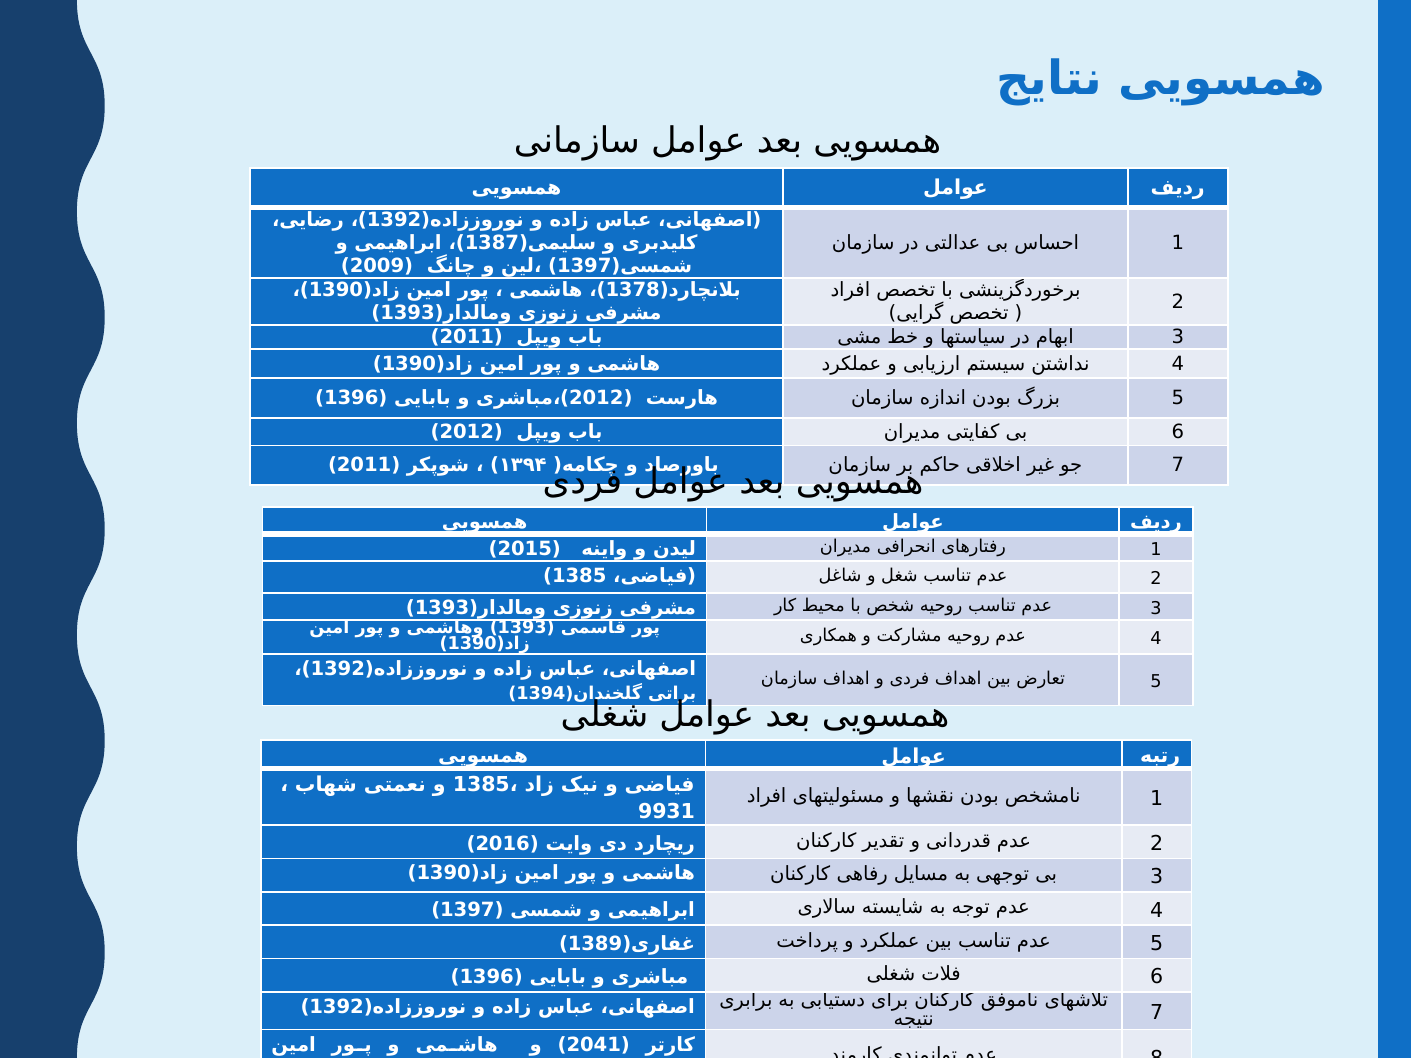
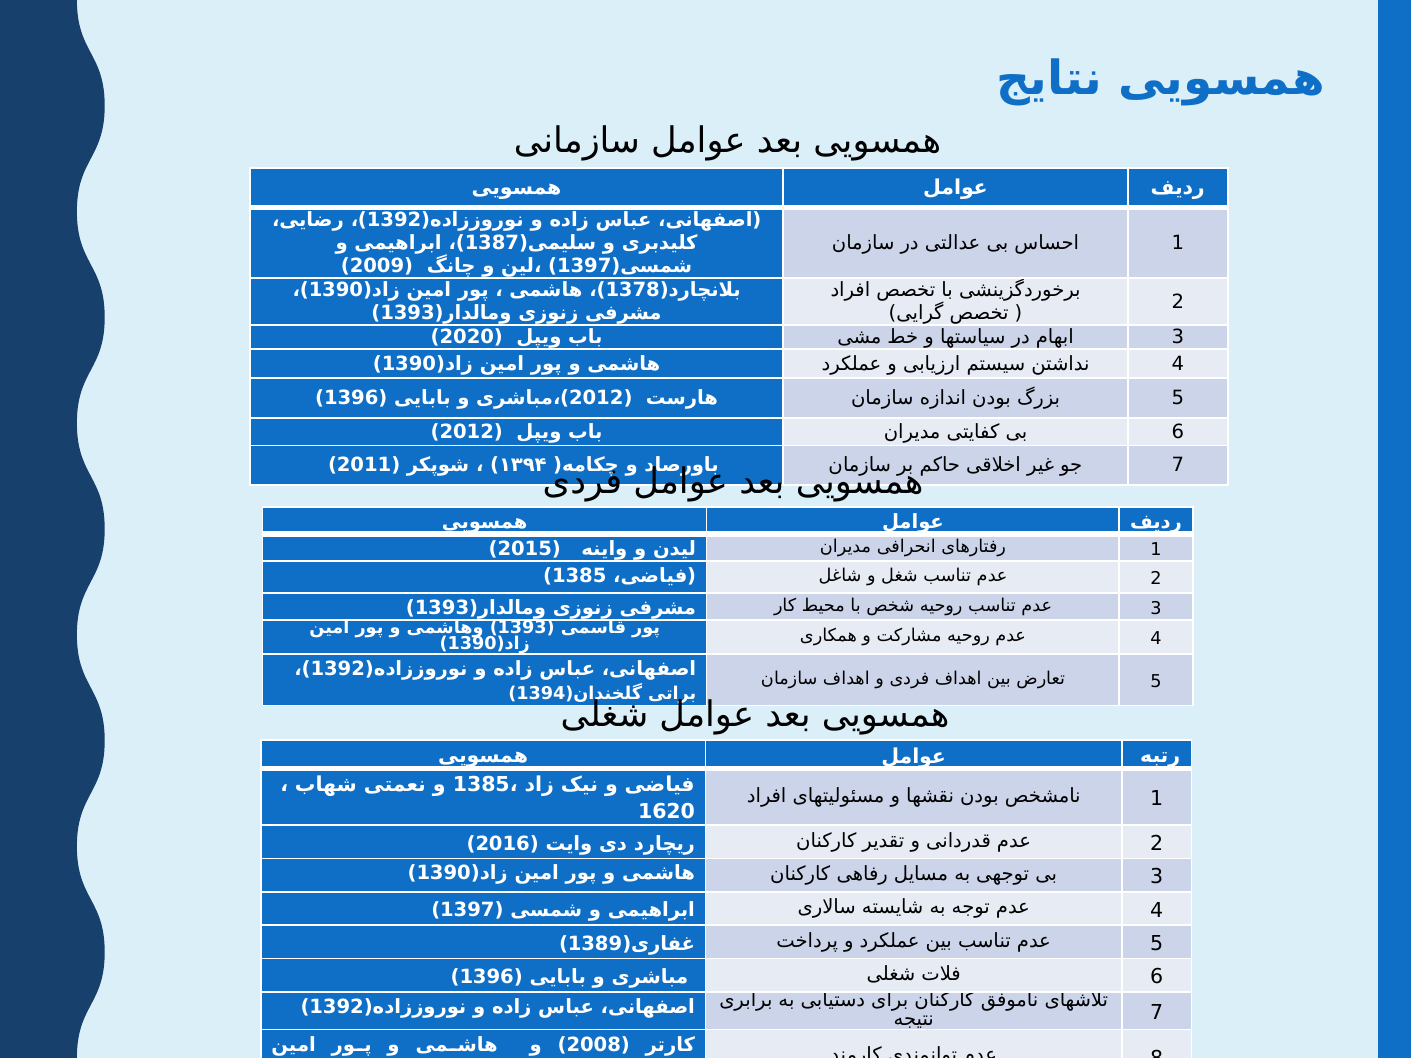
2011 at (467, 337): 2011 -> 2020
9931: 9931 -> 1620
2041: 2041 -> 2008
